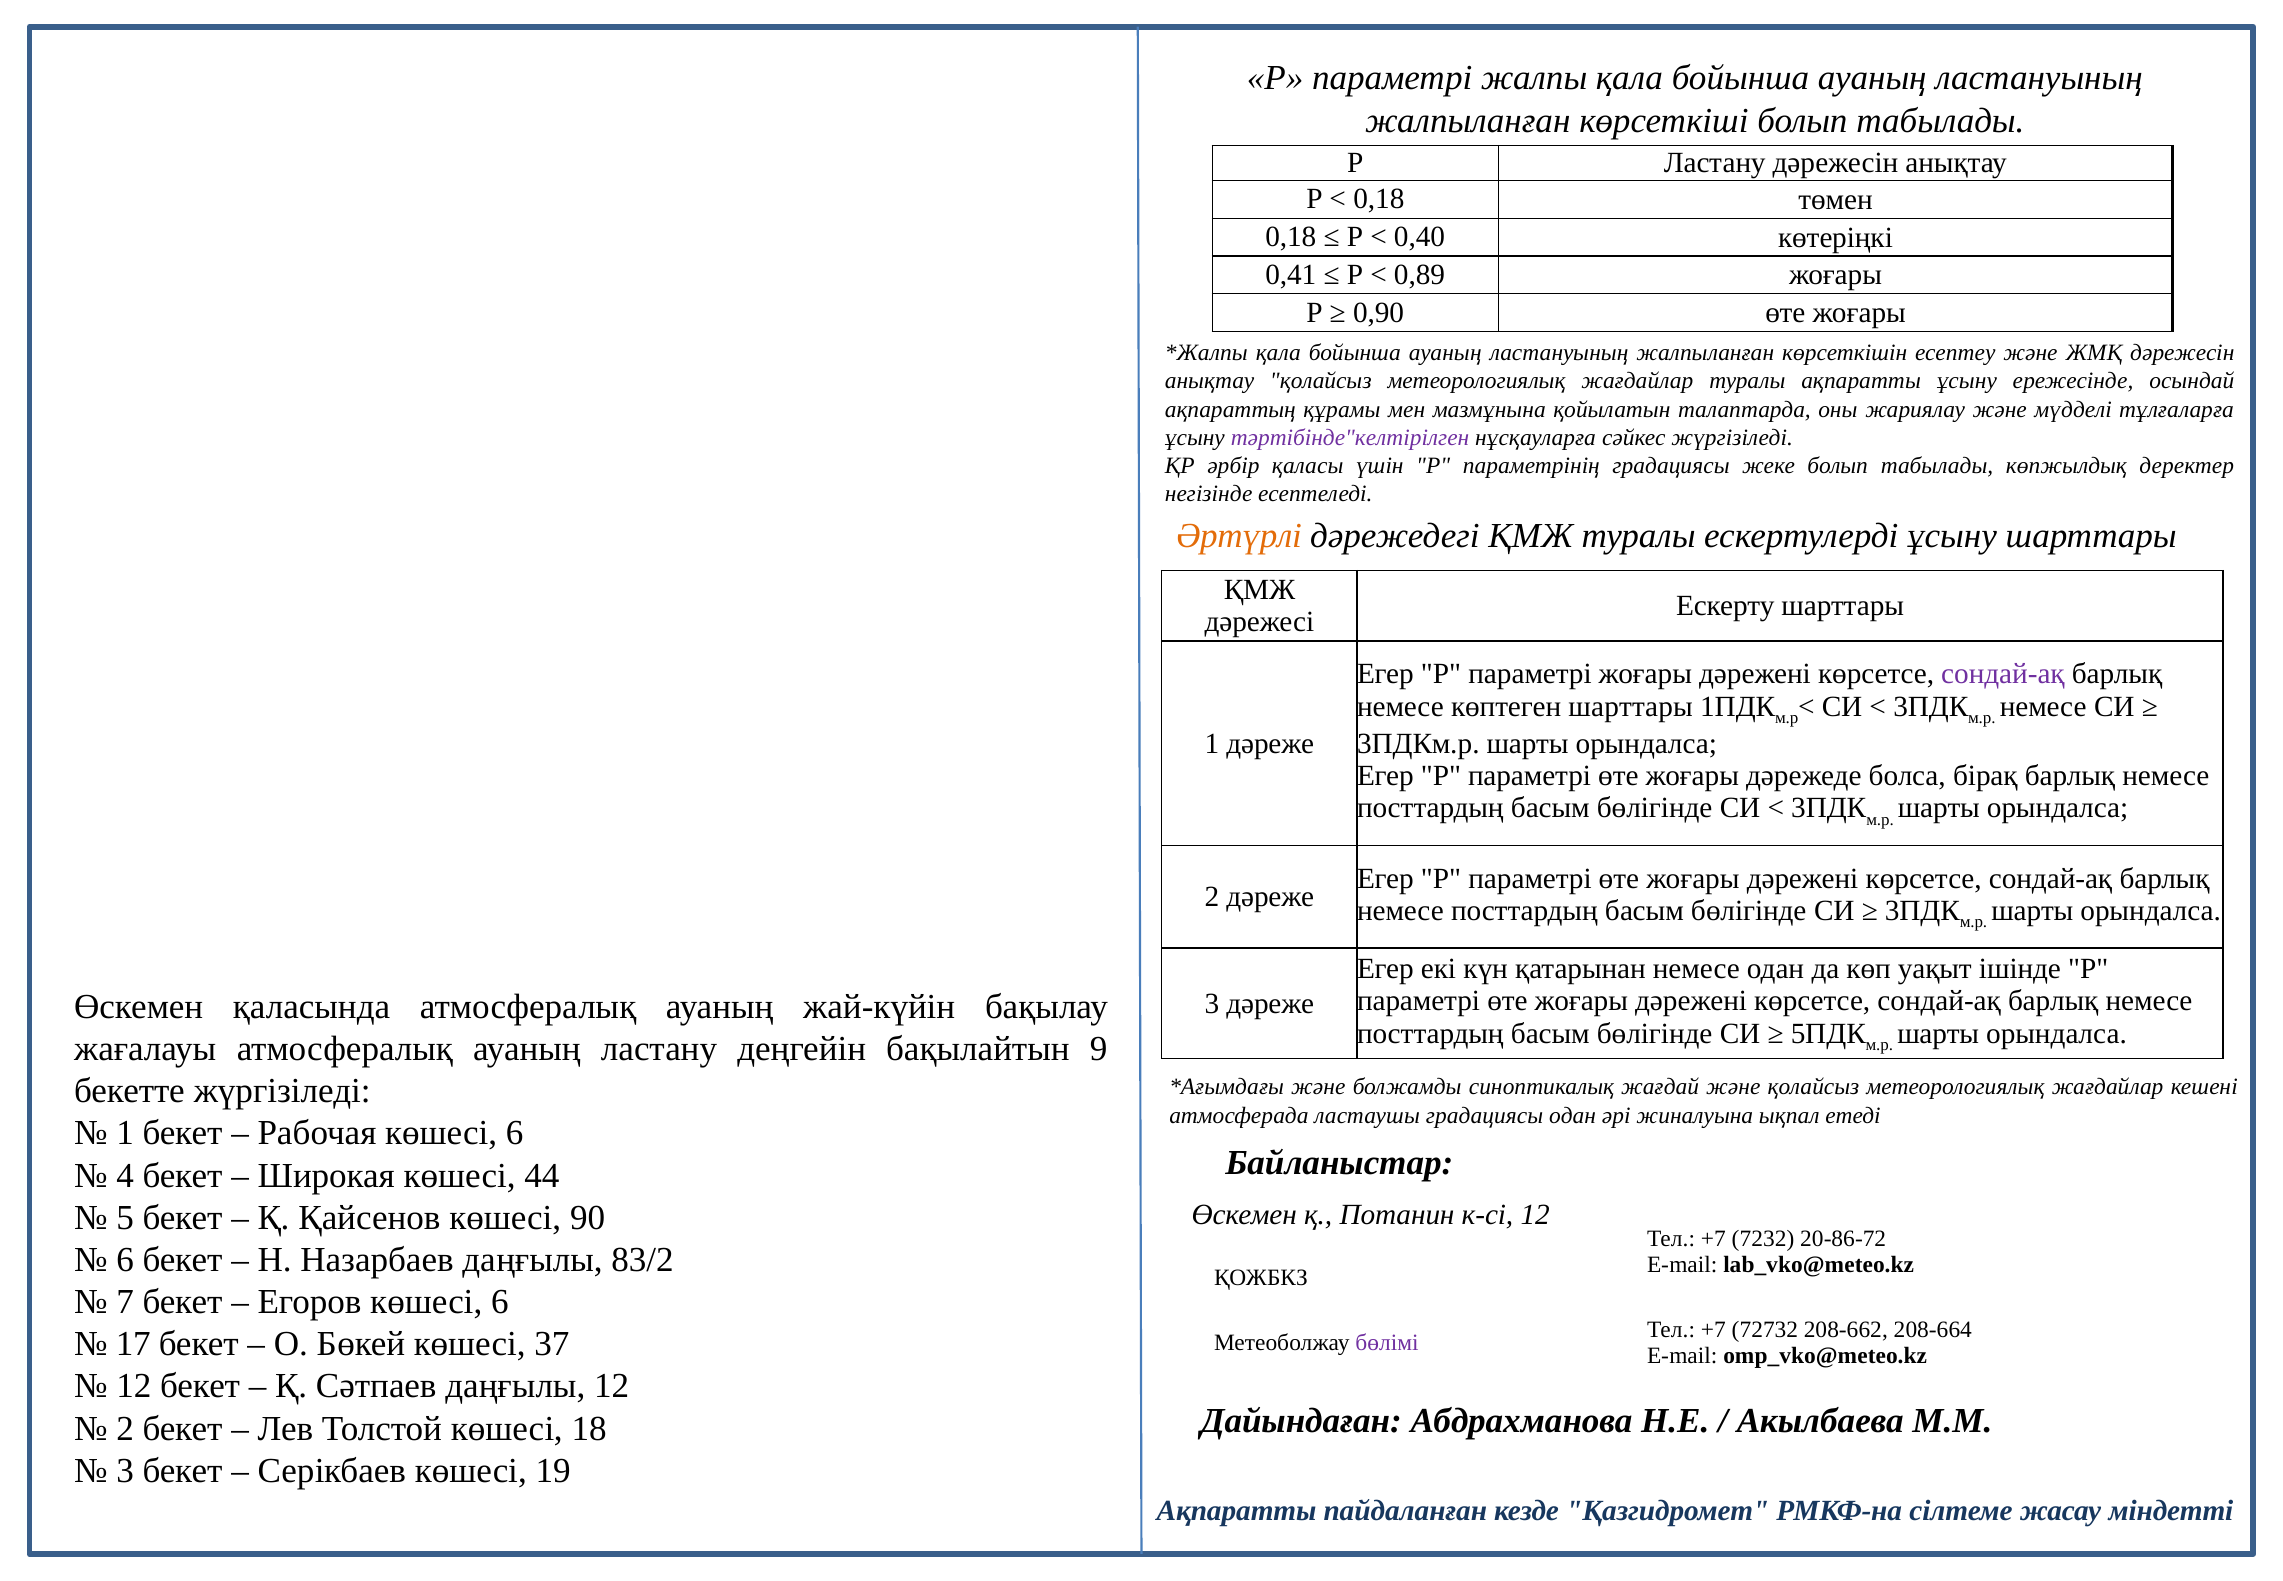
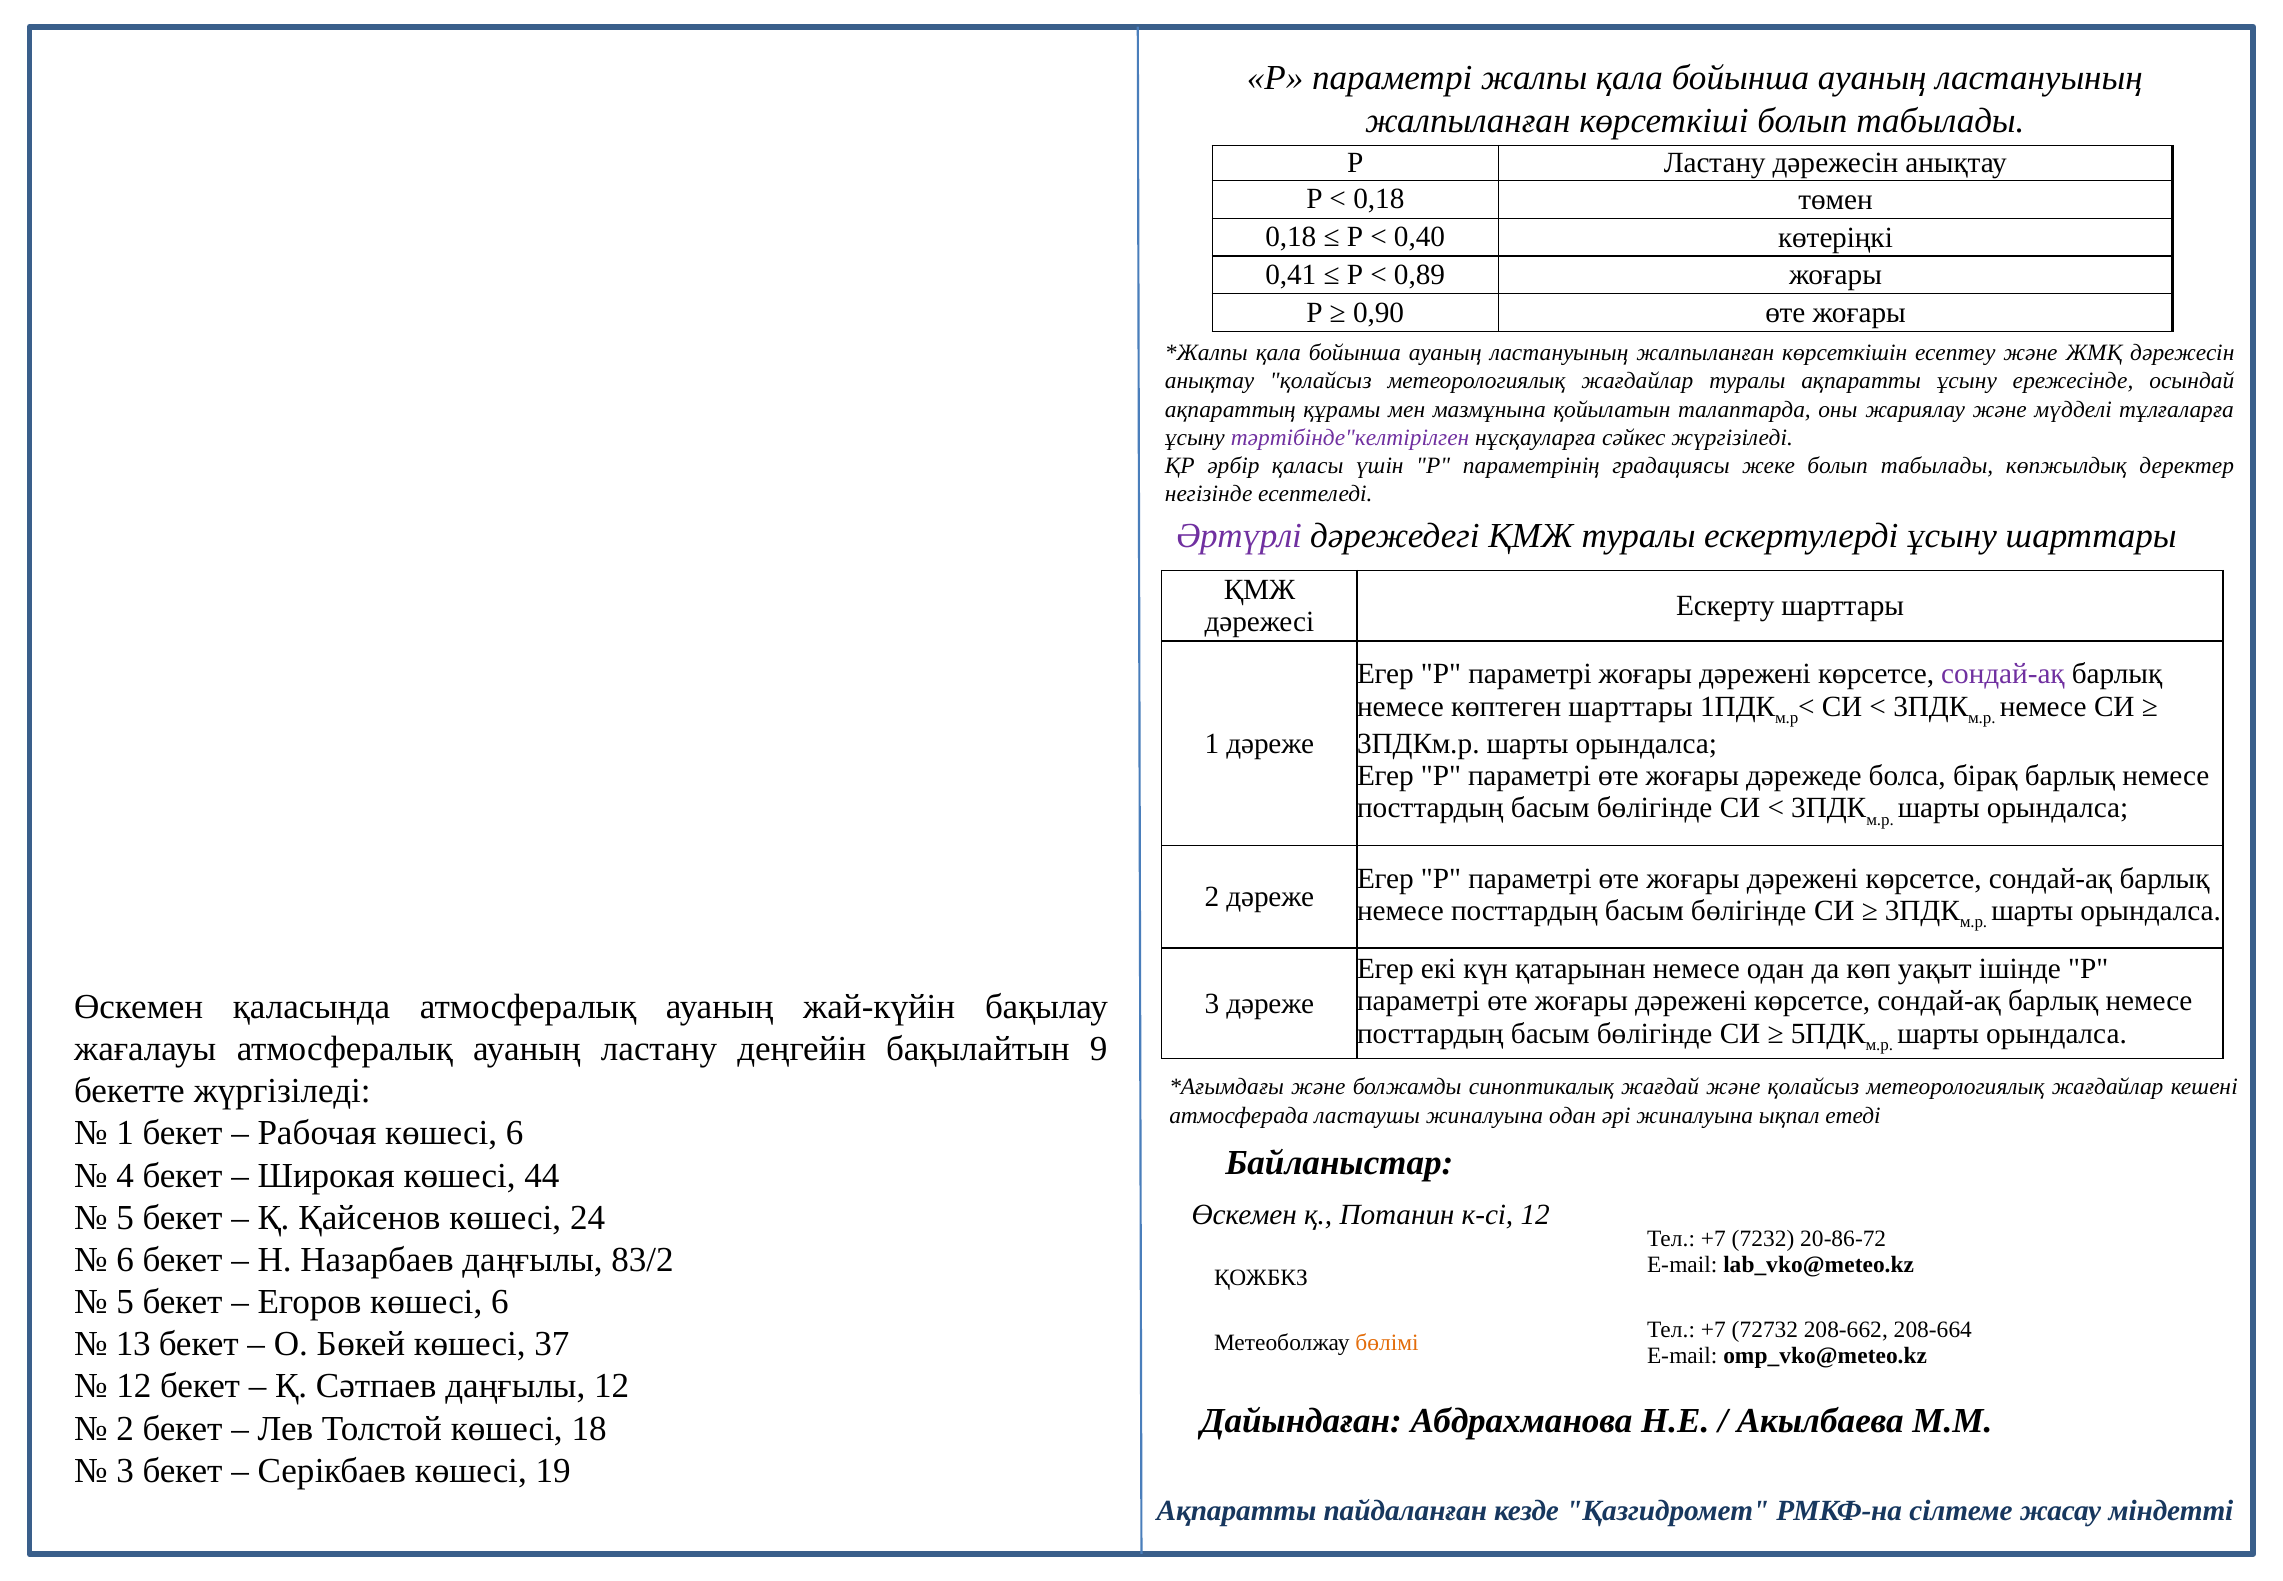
Әртүрлі colour: orange -> purple
ластаушы градациясы: градациясы -> жиналуына
90: 90 -> 24
7 at (125, 1302): 7 -> 5
17: 17 -> 13
бөлімі colour: purple -> orange
